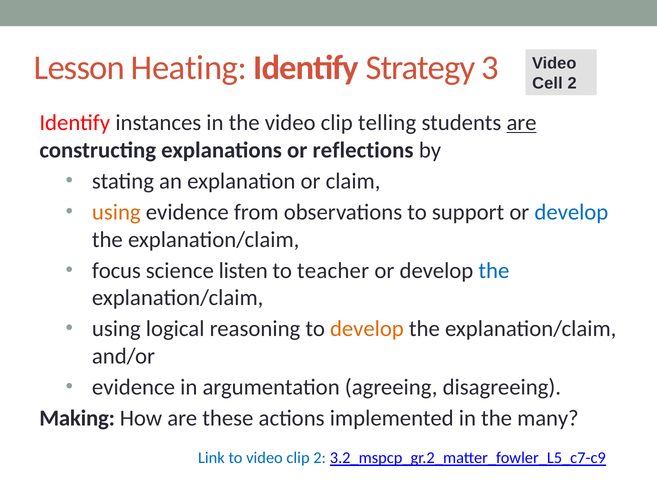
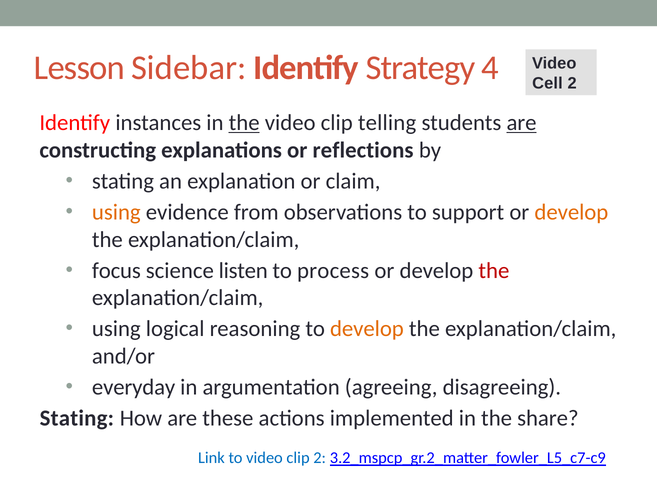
Heating: Heating -> Sidebar
3: 3 -> 4
the at (244, 123) underline: none -> present
develop at (571, 212) colour: blue -> orange
teacher: teacher -> process
the at (494, 270) colour: blue -> red
evidence at (134, 387): evidence -> everyday
Making at (77, 418): Making -> Stating
many: many -> share
